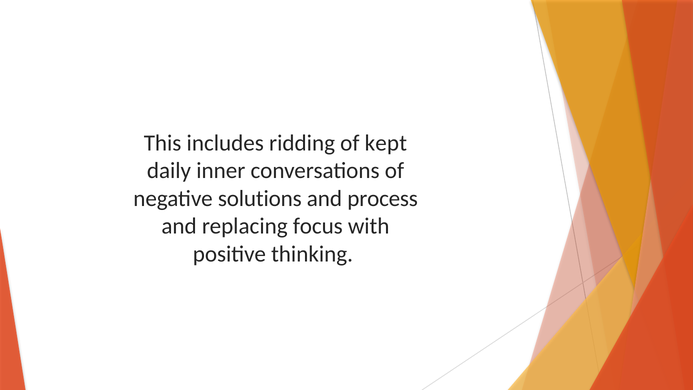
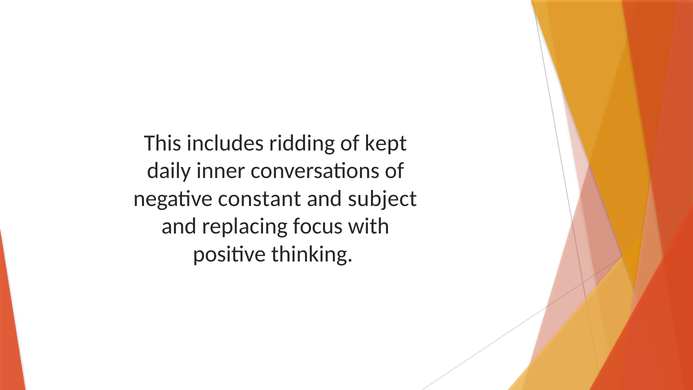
solutions: solutions -> constant
process: process -> subject
